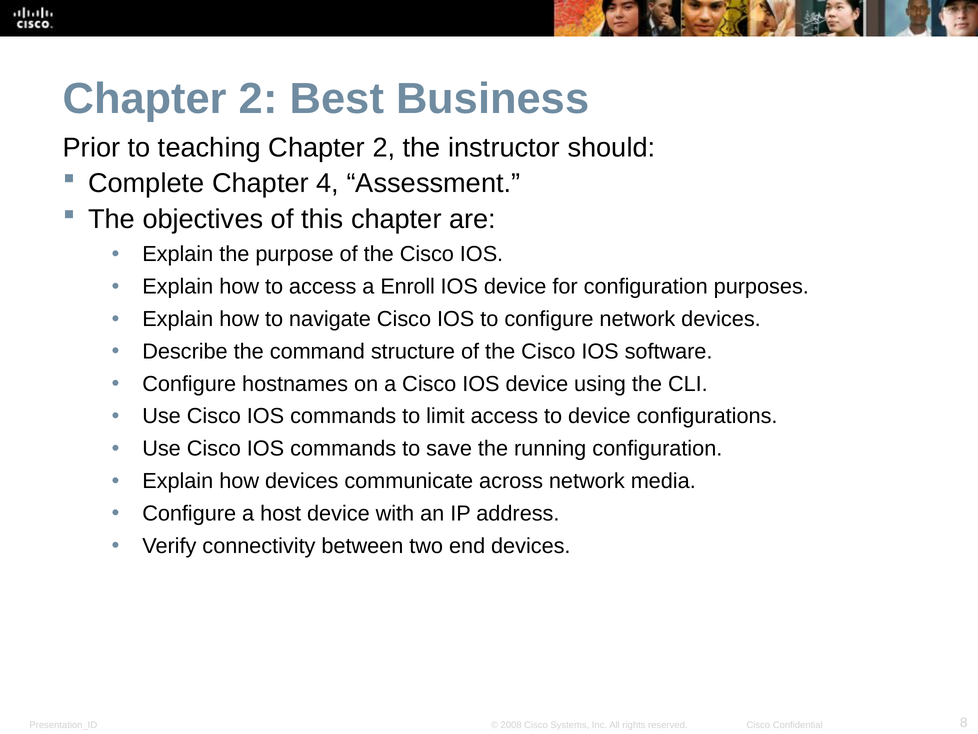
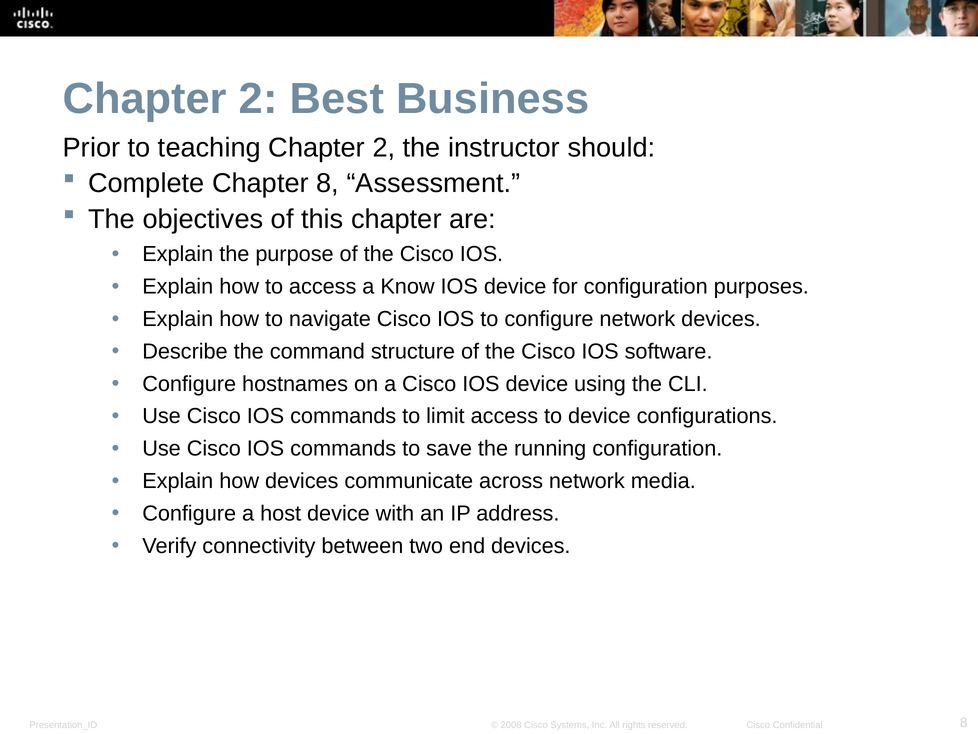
Chapter 4: 4 -> 8
Enroll: Enroll -> Know
